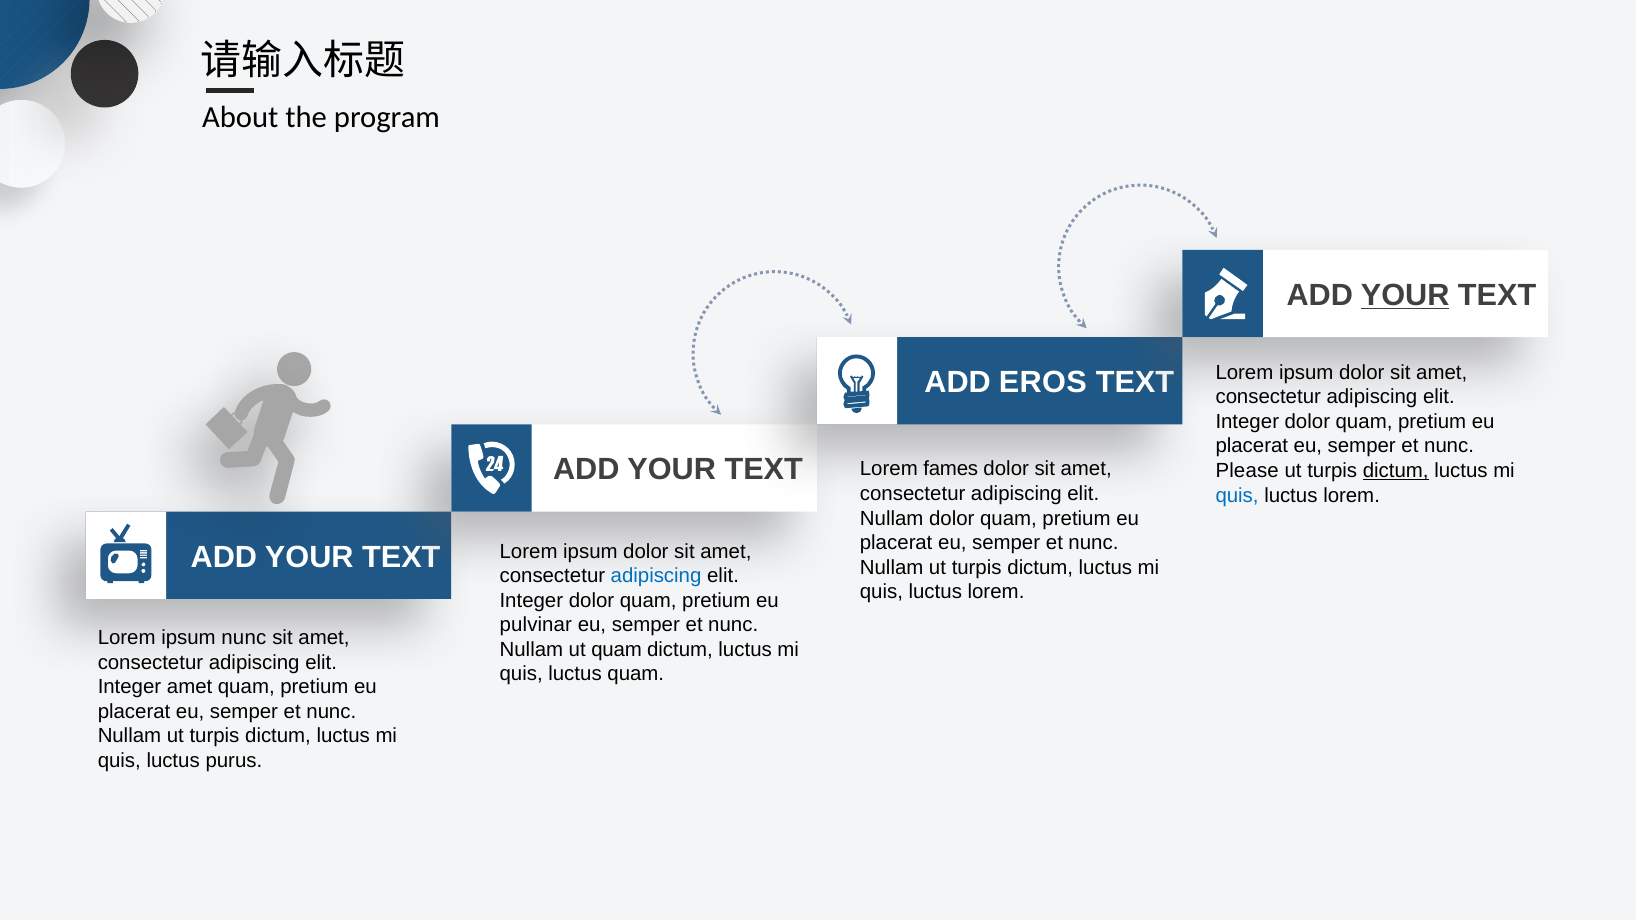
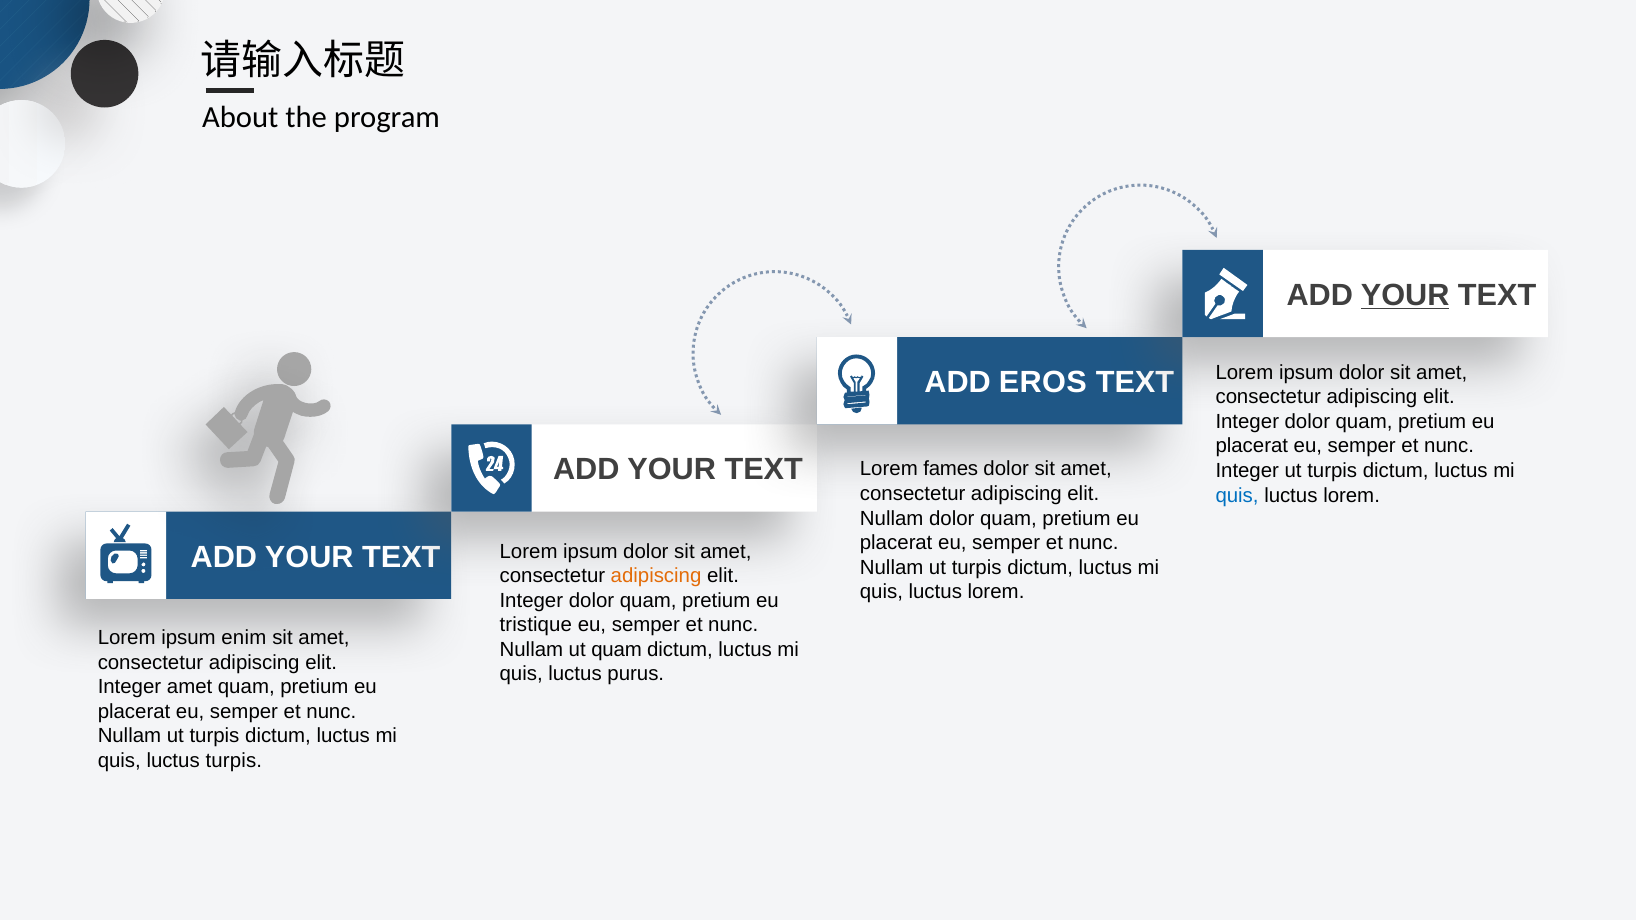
Please at (1247, 471): Please -> Integer
dictum at (1396, 471) underline: present -> none
adipiscing at (656, 576) colour: blue -> orange
pulvinar: pulvinar -> tristique
ipsum nunc: nunc -> enim
luctus quam: quam -> purus
luctus purus: purus -> turpis
